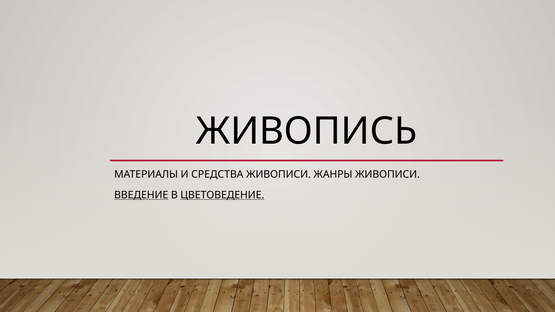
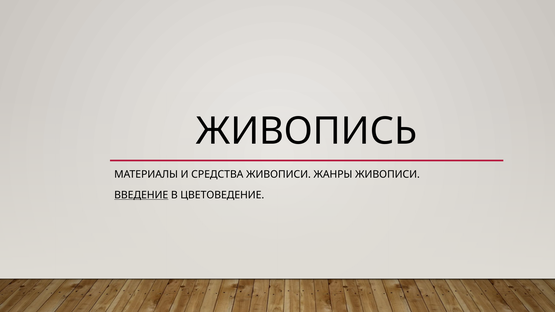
ЦВЕТОВЕДЕНИЕ underline: present -> none
